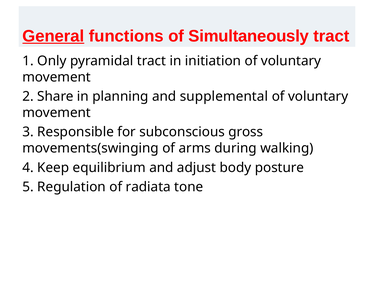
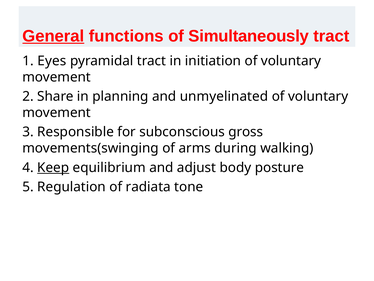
Only: Only -> Eyes
supplemental: supplemental -> unmyelinated
Keep underline: none -> present
